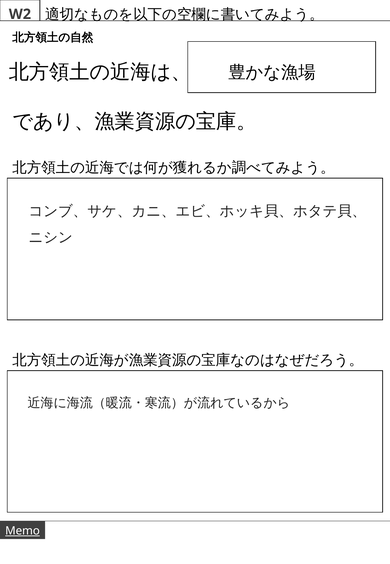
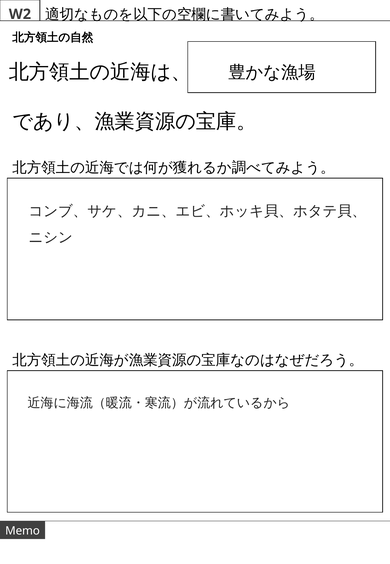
Memo underline: present -> none
